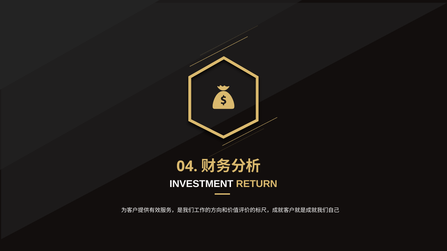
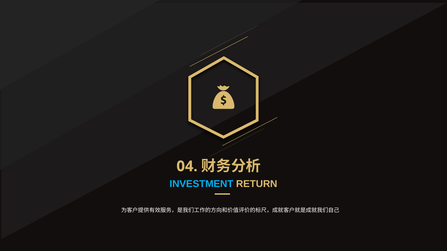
INVESTMENT colour: white -> light blue
